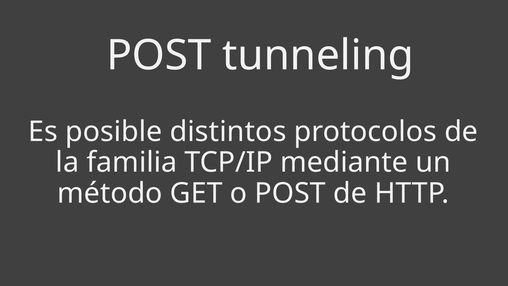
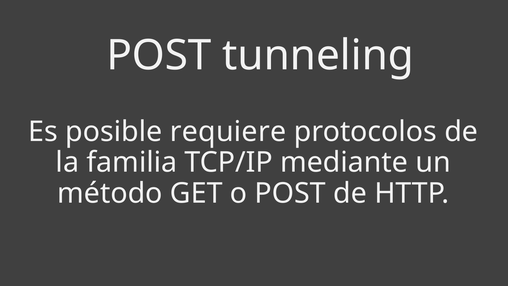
distintos: distintos -> requiere
